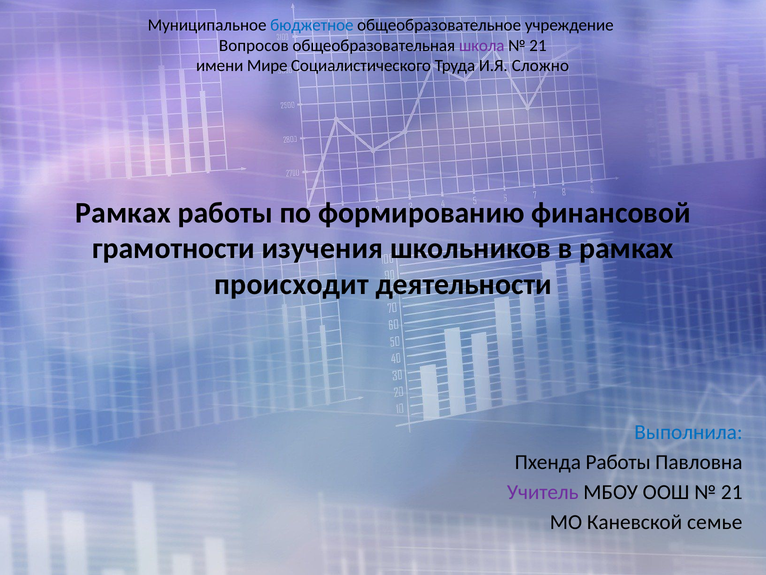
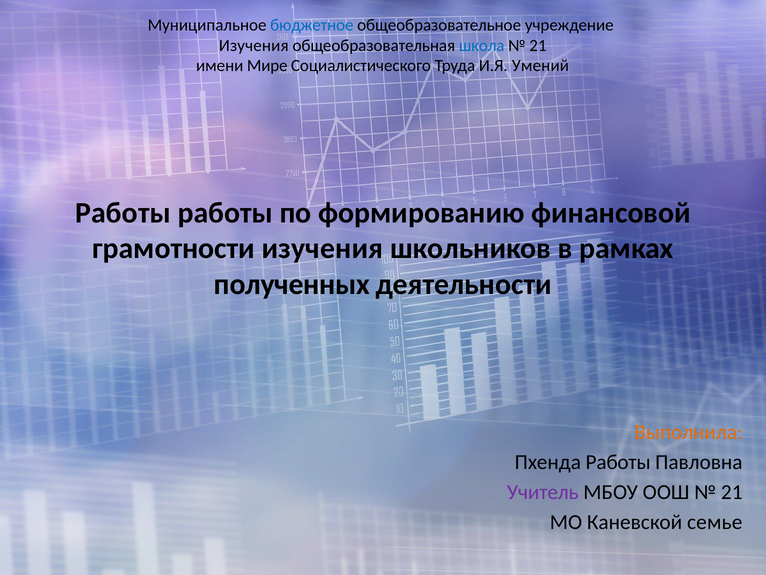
Вопросов at (254, 45): Вопросов -> Изучения
школа colour: purple -> blue
Сложно: Сложно -> Умений
Рамках at (123, 213): Рамках -> Работы
происходит: происходит -> полученных
Выполнила colour: blue -> orange
